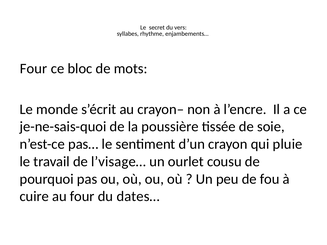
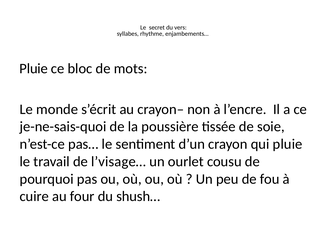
Four at (34, 69): Four -> Pluie
dates…: dates… -> shush…
